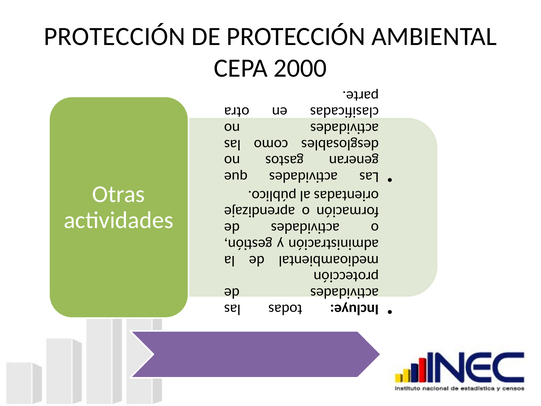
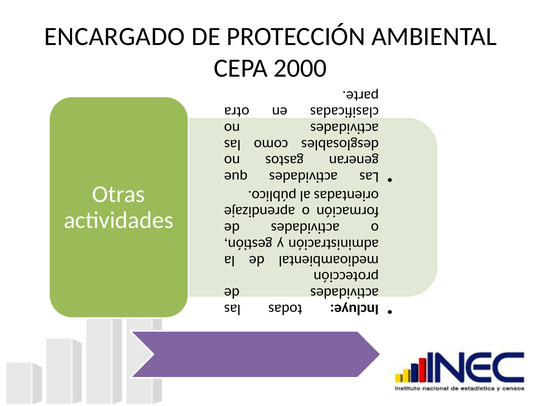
PROTECCIÓN at (115, 37): PROTECCIÓN -> ENCARGADO
